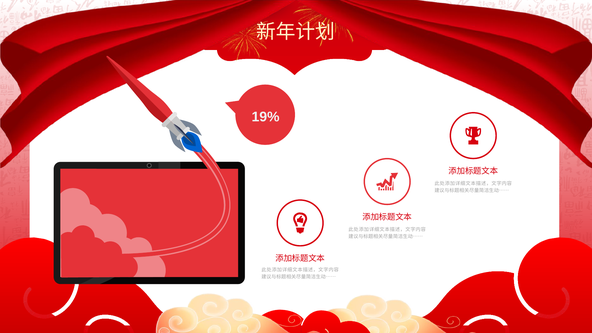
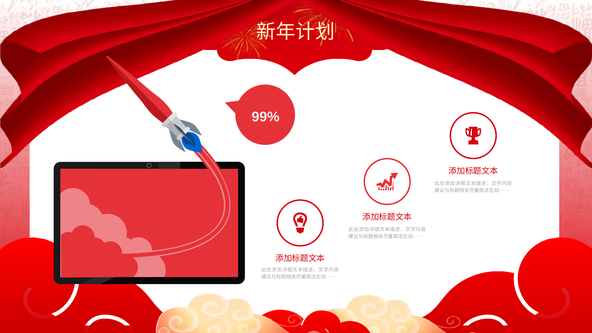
19%: 19% -> 99%
